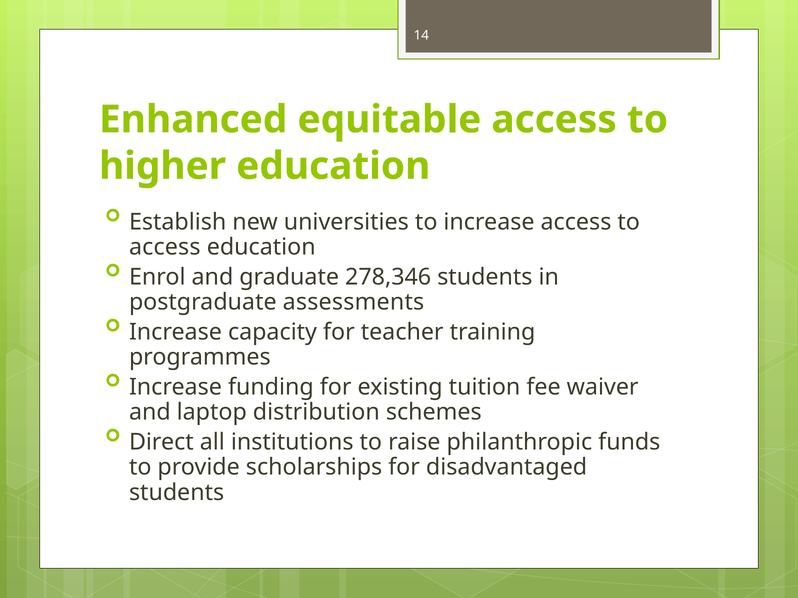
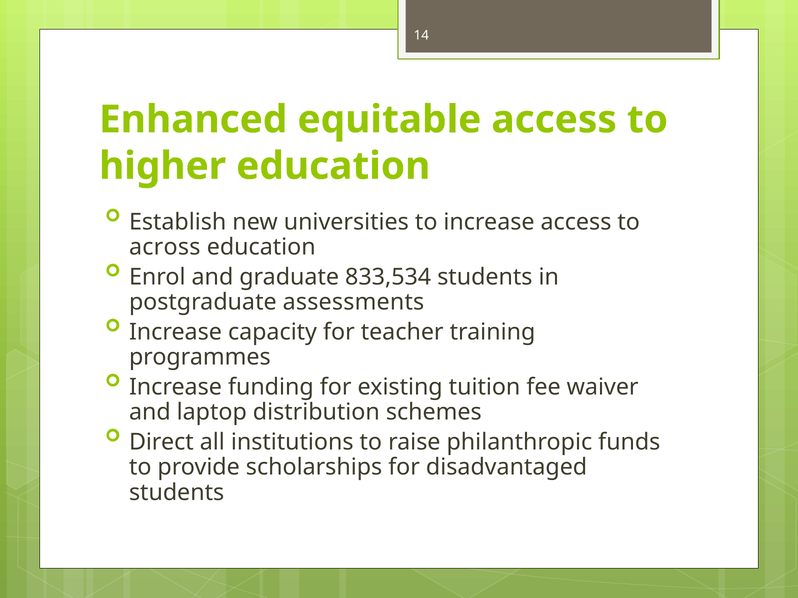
access at (165, 248): access -> across
278,346: 278,346 -> 833,534
